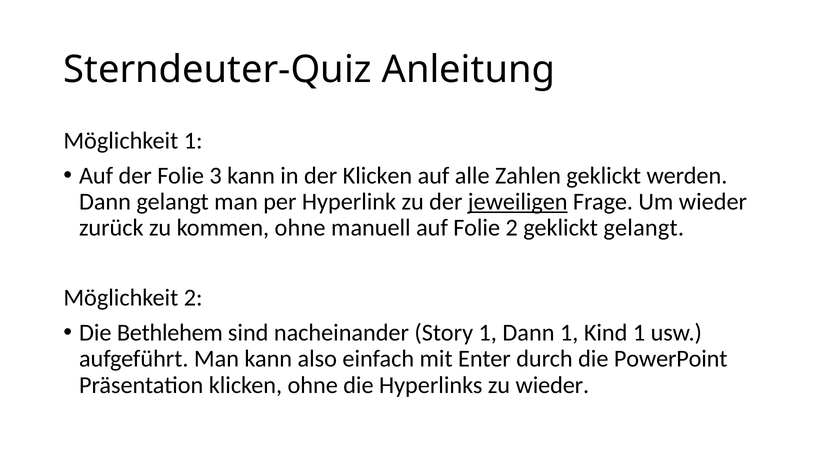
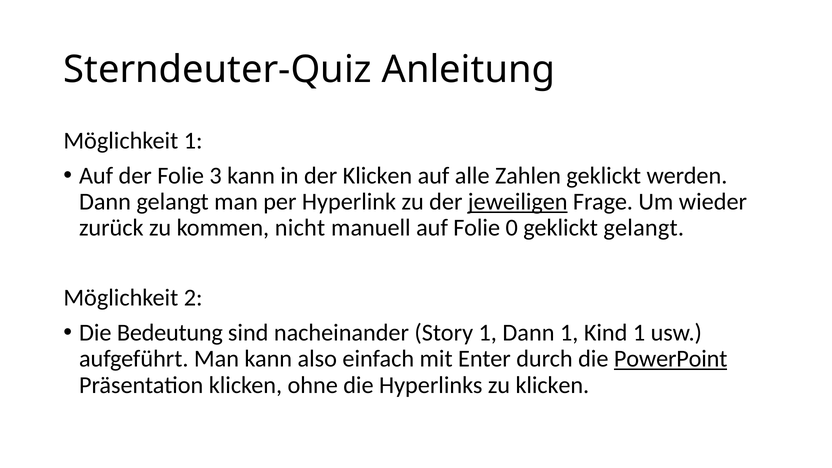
kommen ohne: ohne -> nicht
Folie 2: 2 -> 0
Bethlehem: Bethlehem -> Bedeutung
PowerPoint underline: none -> present
zu wieder: wieder -> klicken
